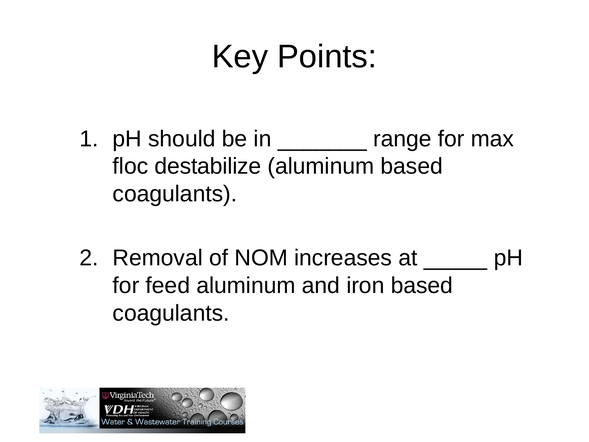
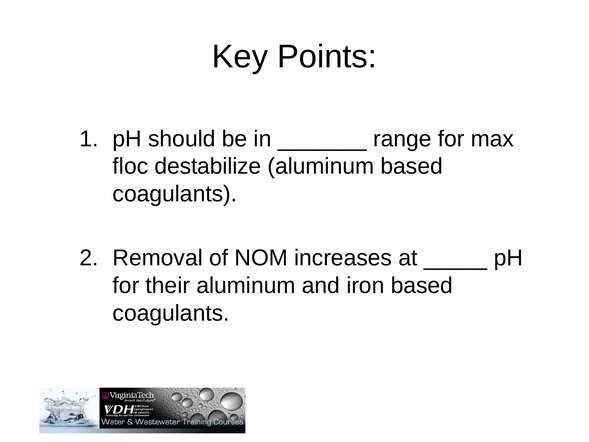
feed: feed -> their
